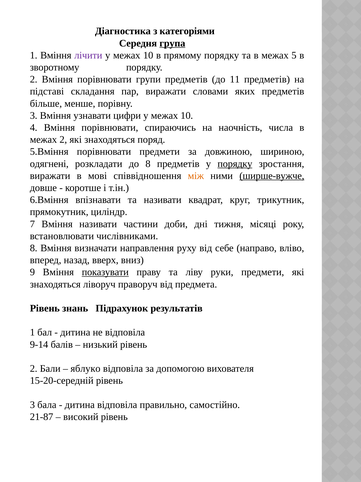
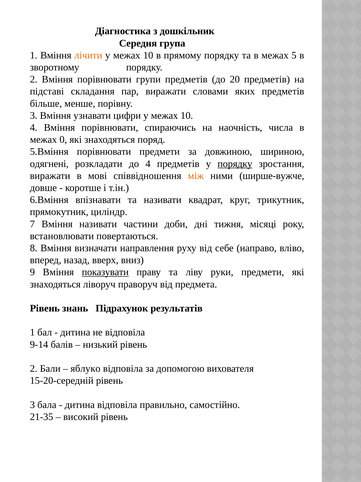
категоріями: категоріями -> дошкільник
група underline: present -> none
лічити colour: purple -> orange
11: 11 -> 20
межах 2: 2 -> 0
до 8: 8 -> 4
ширше-вужче underline: present -> none
числівниками: числівниками -> повертаються
21-87: 21-87 -> 21-35
